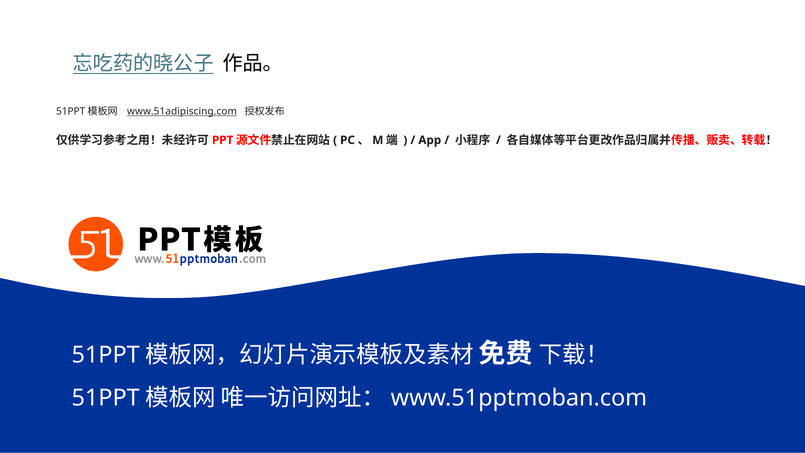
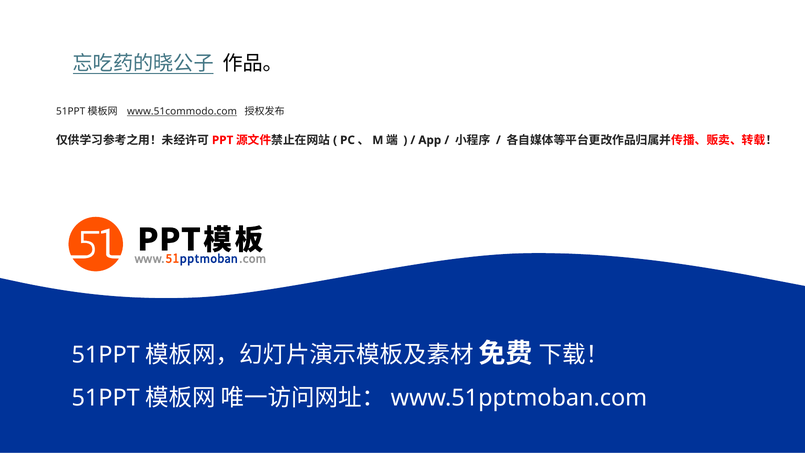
www.51adipiscing.com: www.51adipiscing.com -> www.51commodo.com
